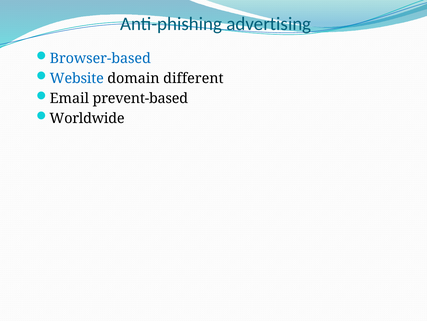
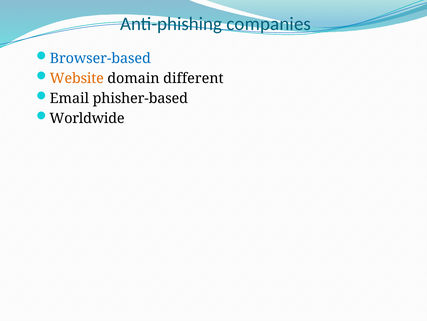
advertising: advertising -> companies
Website colour: blue -> orange
prevent-based: prevent-based -> phisher-based
